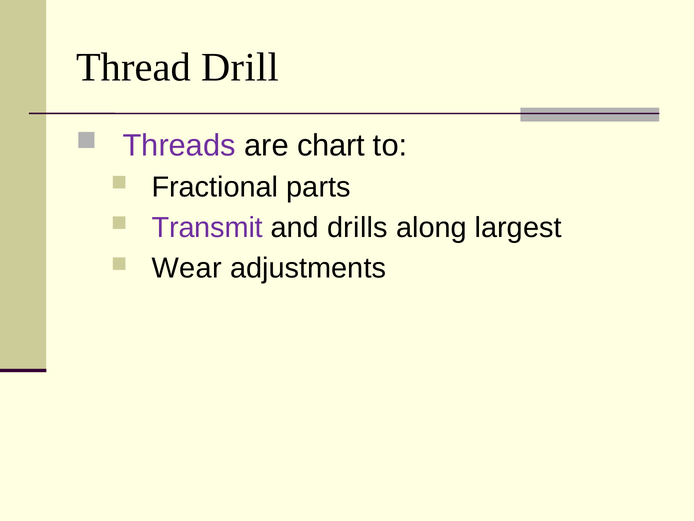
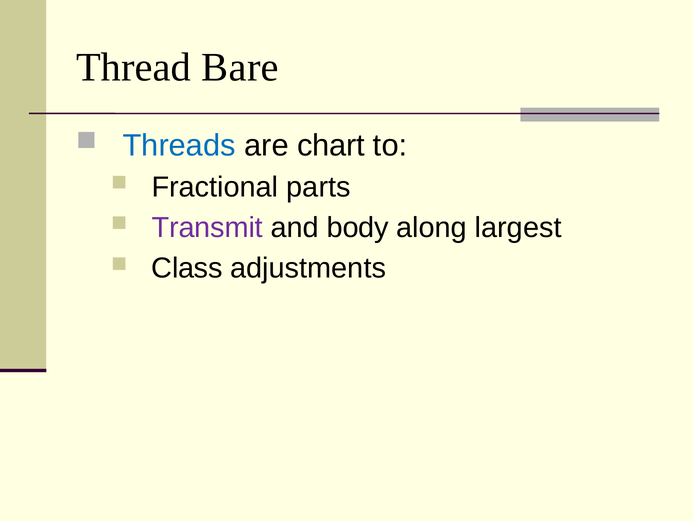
Drill: Drill -> Bare
Threads colour: purple -> blue
drills: drills -> body
Wear: Wear -> Class
